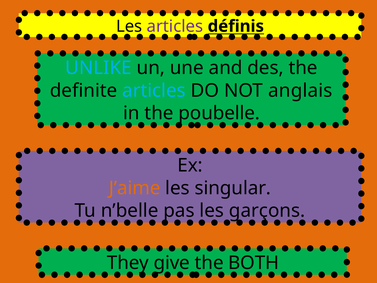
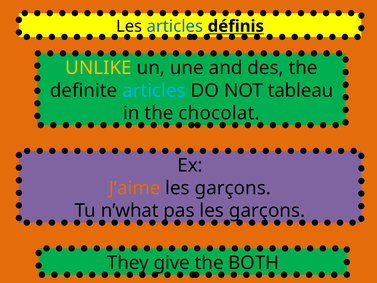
articles at (175, 26) colour: purple -> blue
UNLIKE colour: light blue -> yellow
anglais: anglais -> tableau
poubelle: poubelle -> chocolat
singular at (233, 188): singular -> garçons
n’belle: n’belle -> n’what
